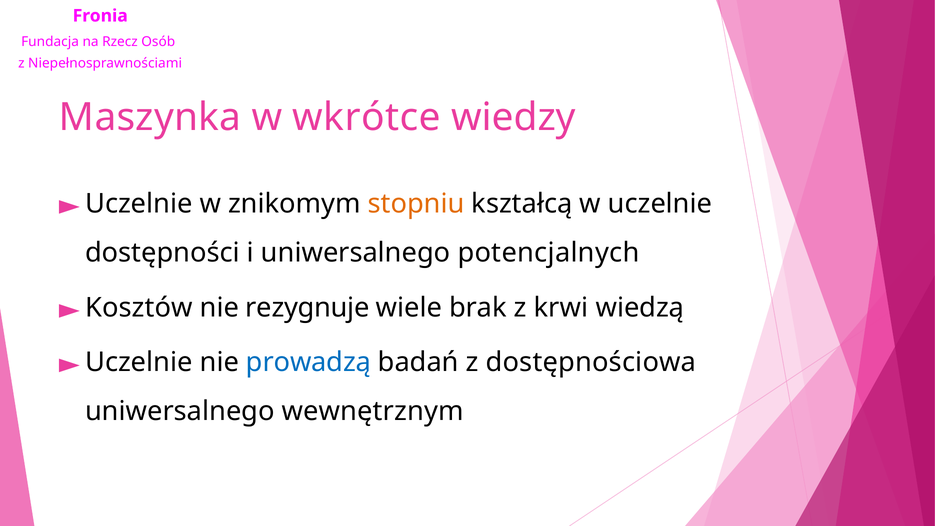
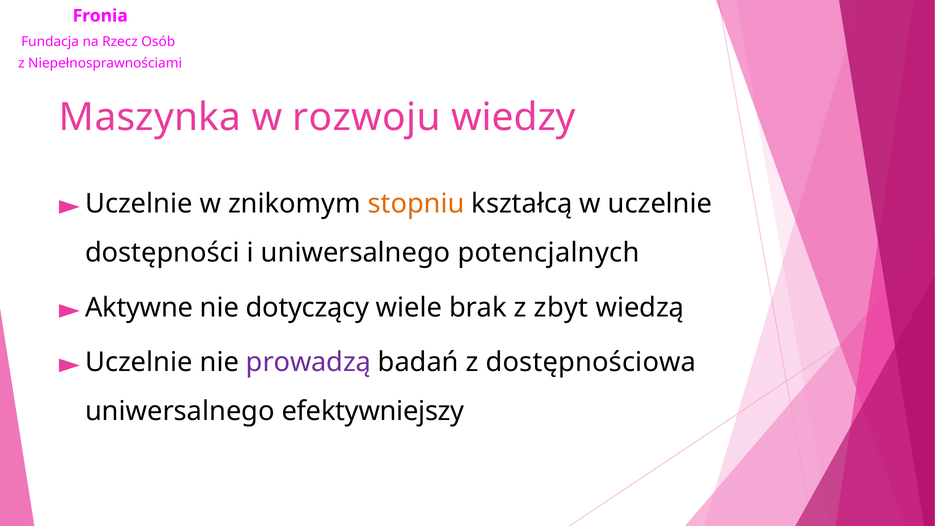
wkrótce: wkrótce -> rozwoju
Kosztów: Kosztów -> Aktywne
rezygnuje: rezygnuje -> dotyczący
krwi: krwi -> zbyt
prowadzą colour: blue -> purple
wewnętrznym: wewnętrznym -> efektywniejszy
